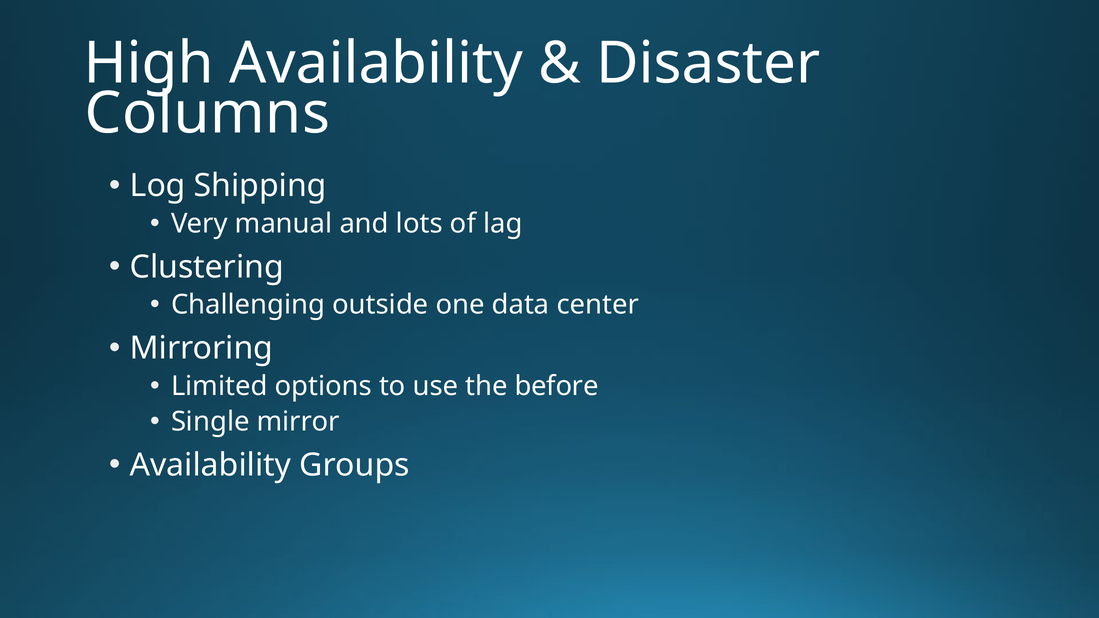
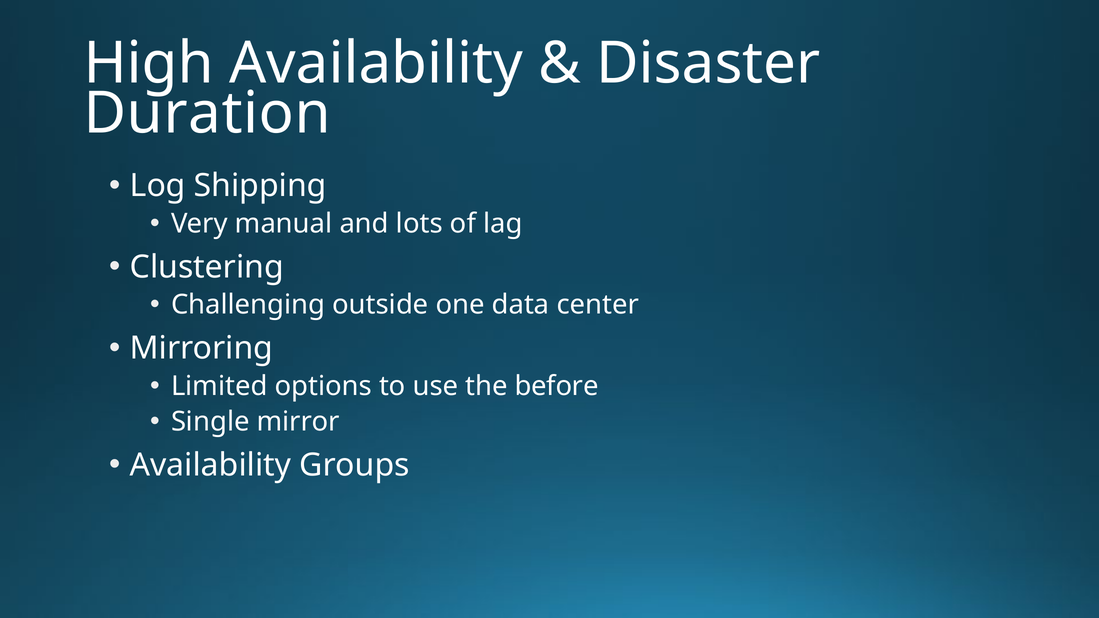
Columns: Columns -> Duration
